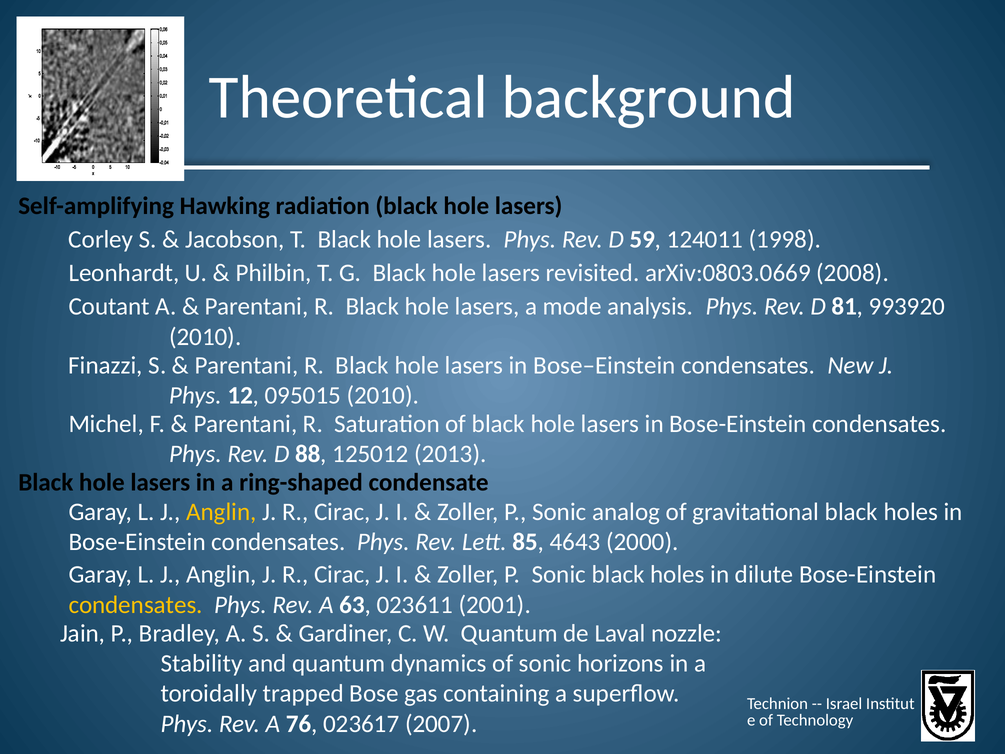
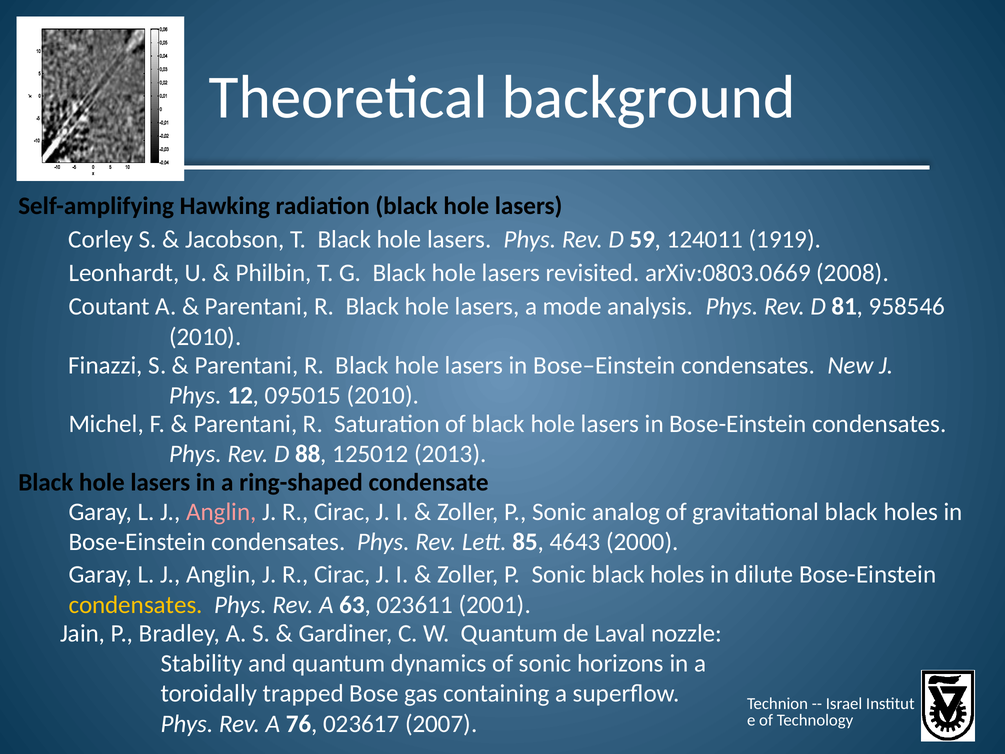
1998: 1998 -> 1919
993920: 993920 -> 958546
Anglin at (221, 512) colour: yellow -> pink
